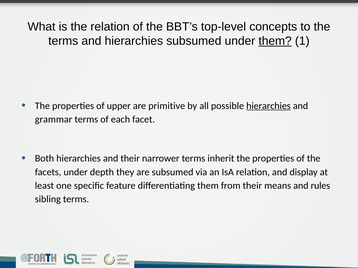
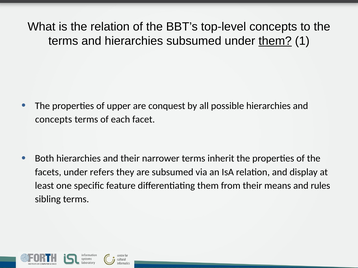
primitive: primitive -> conquest
hierarchies at (268, 106) underline: present -> none
grammar at (54, 120): grammar -> concepts
depth: depth -> refers
